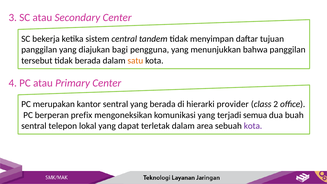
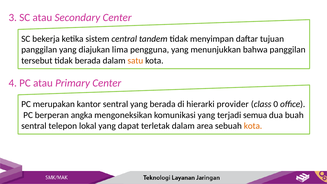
bagi: bagi -> lima
2: 2 -> 0
prefix: prefix -> angka
kota at (253, 126) colour: purple -> orange
